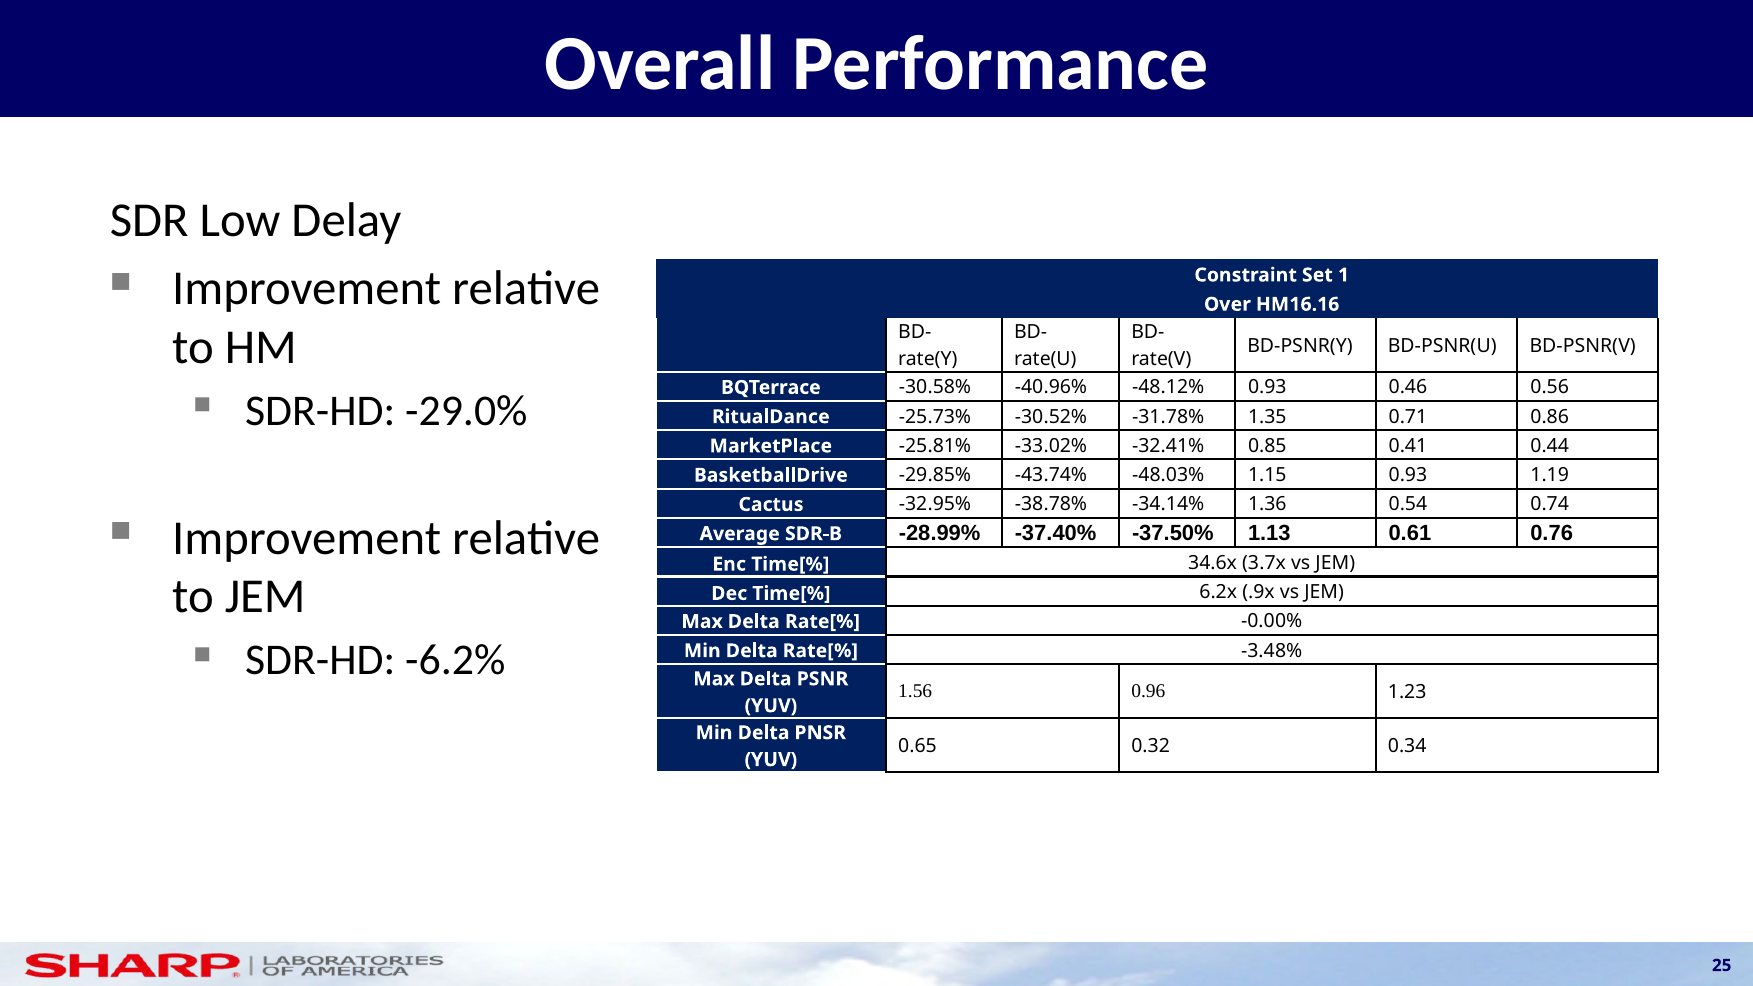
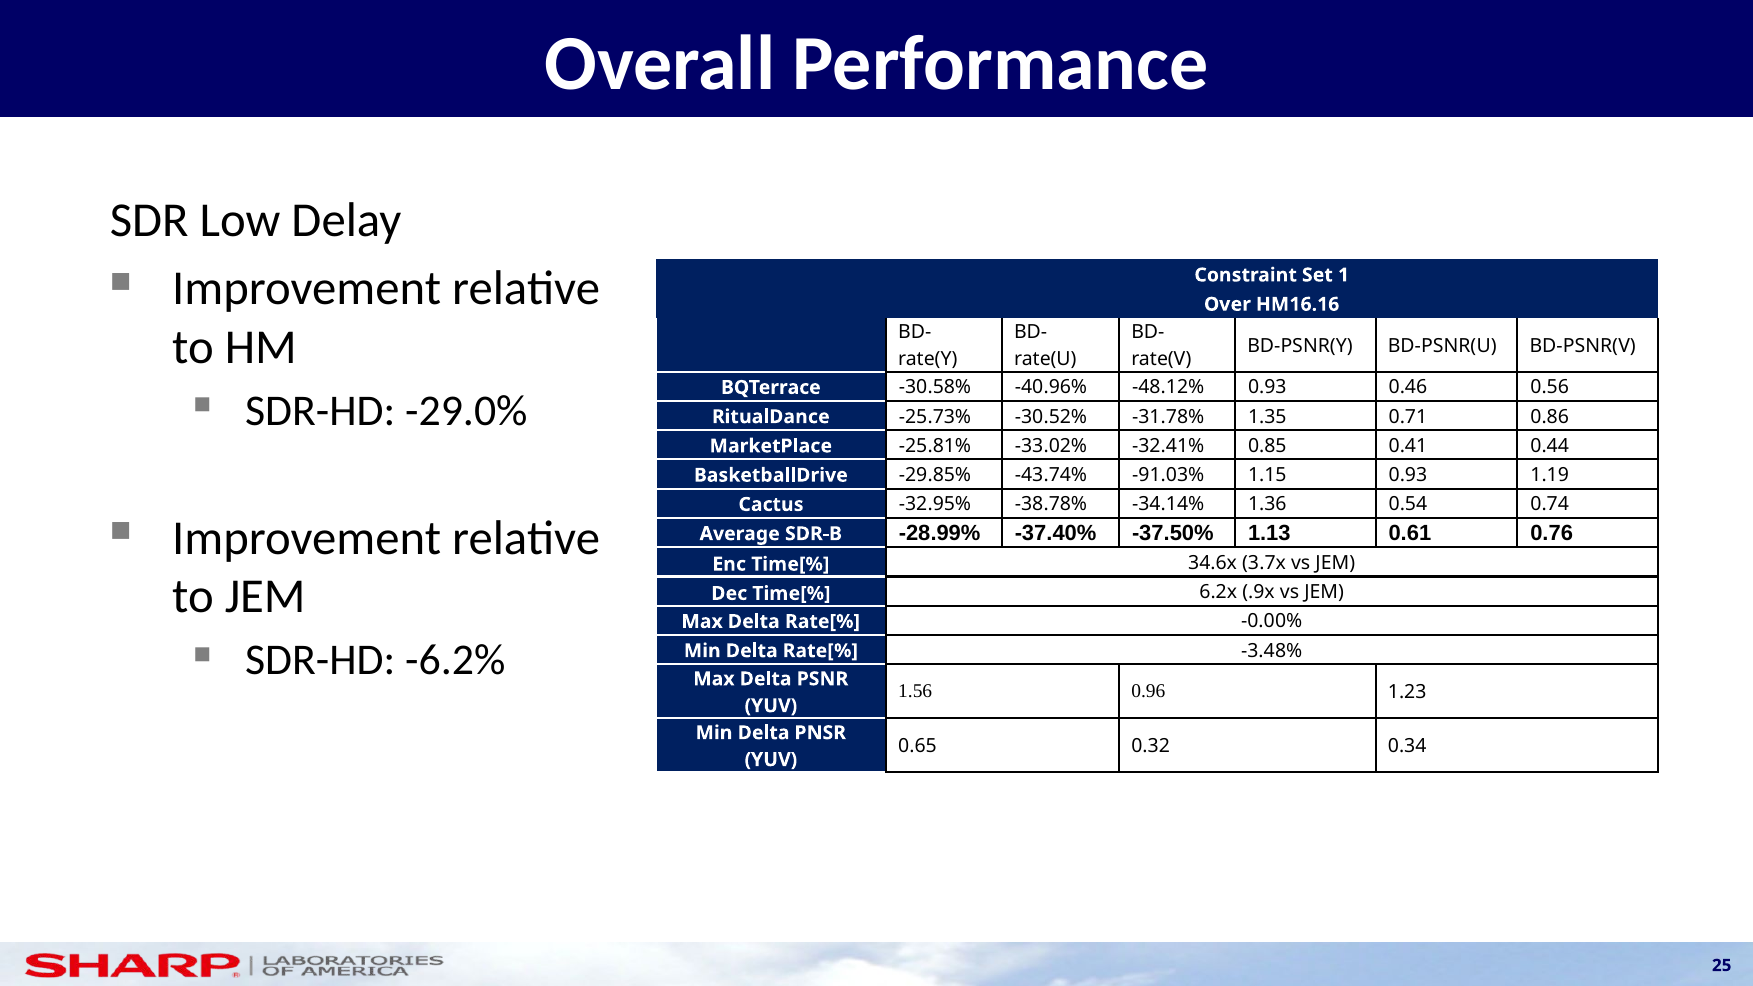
-48.03%: -48.03% -> -91.03%
